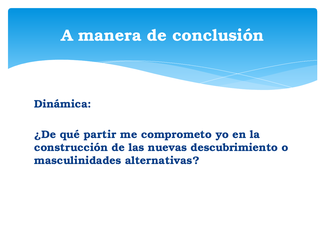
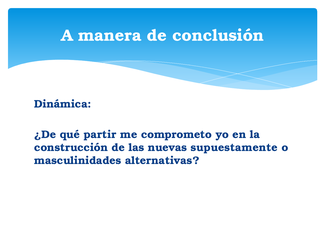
descubrimiento: descubrimiento -> supuestamente
